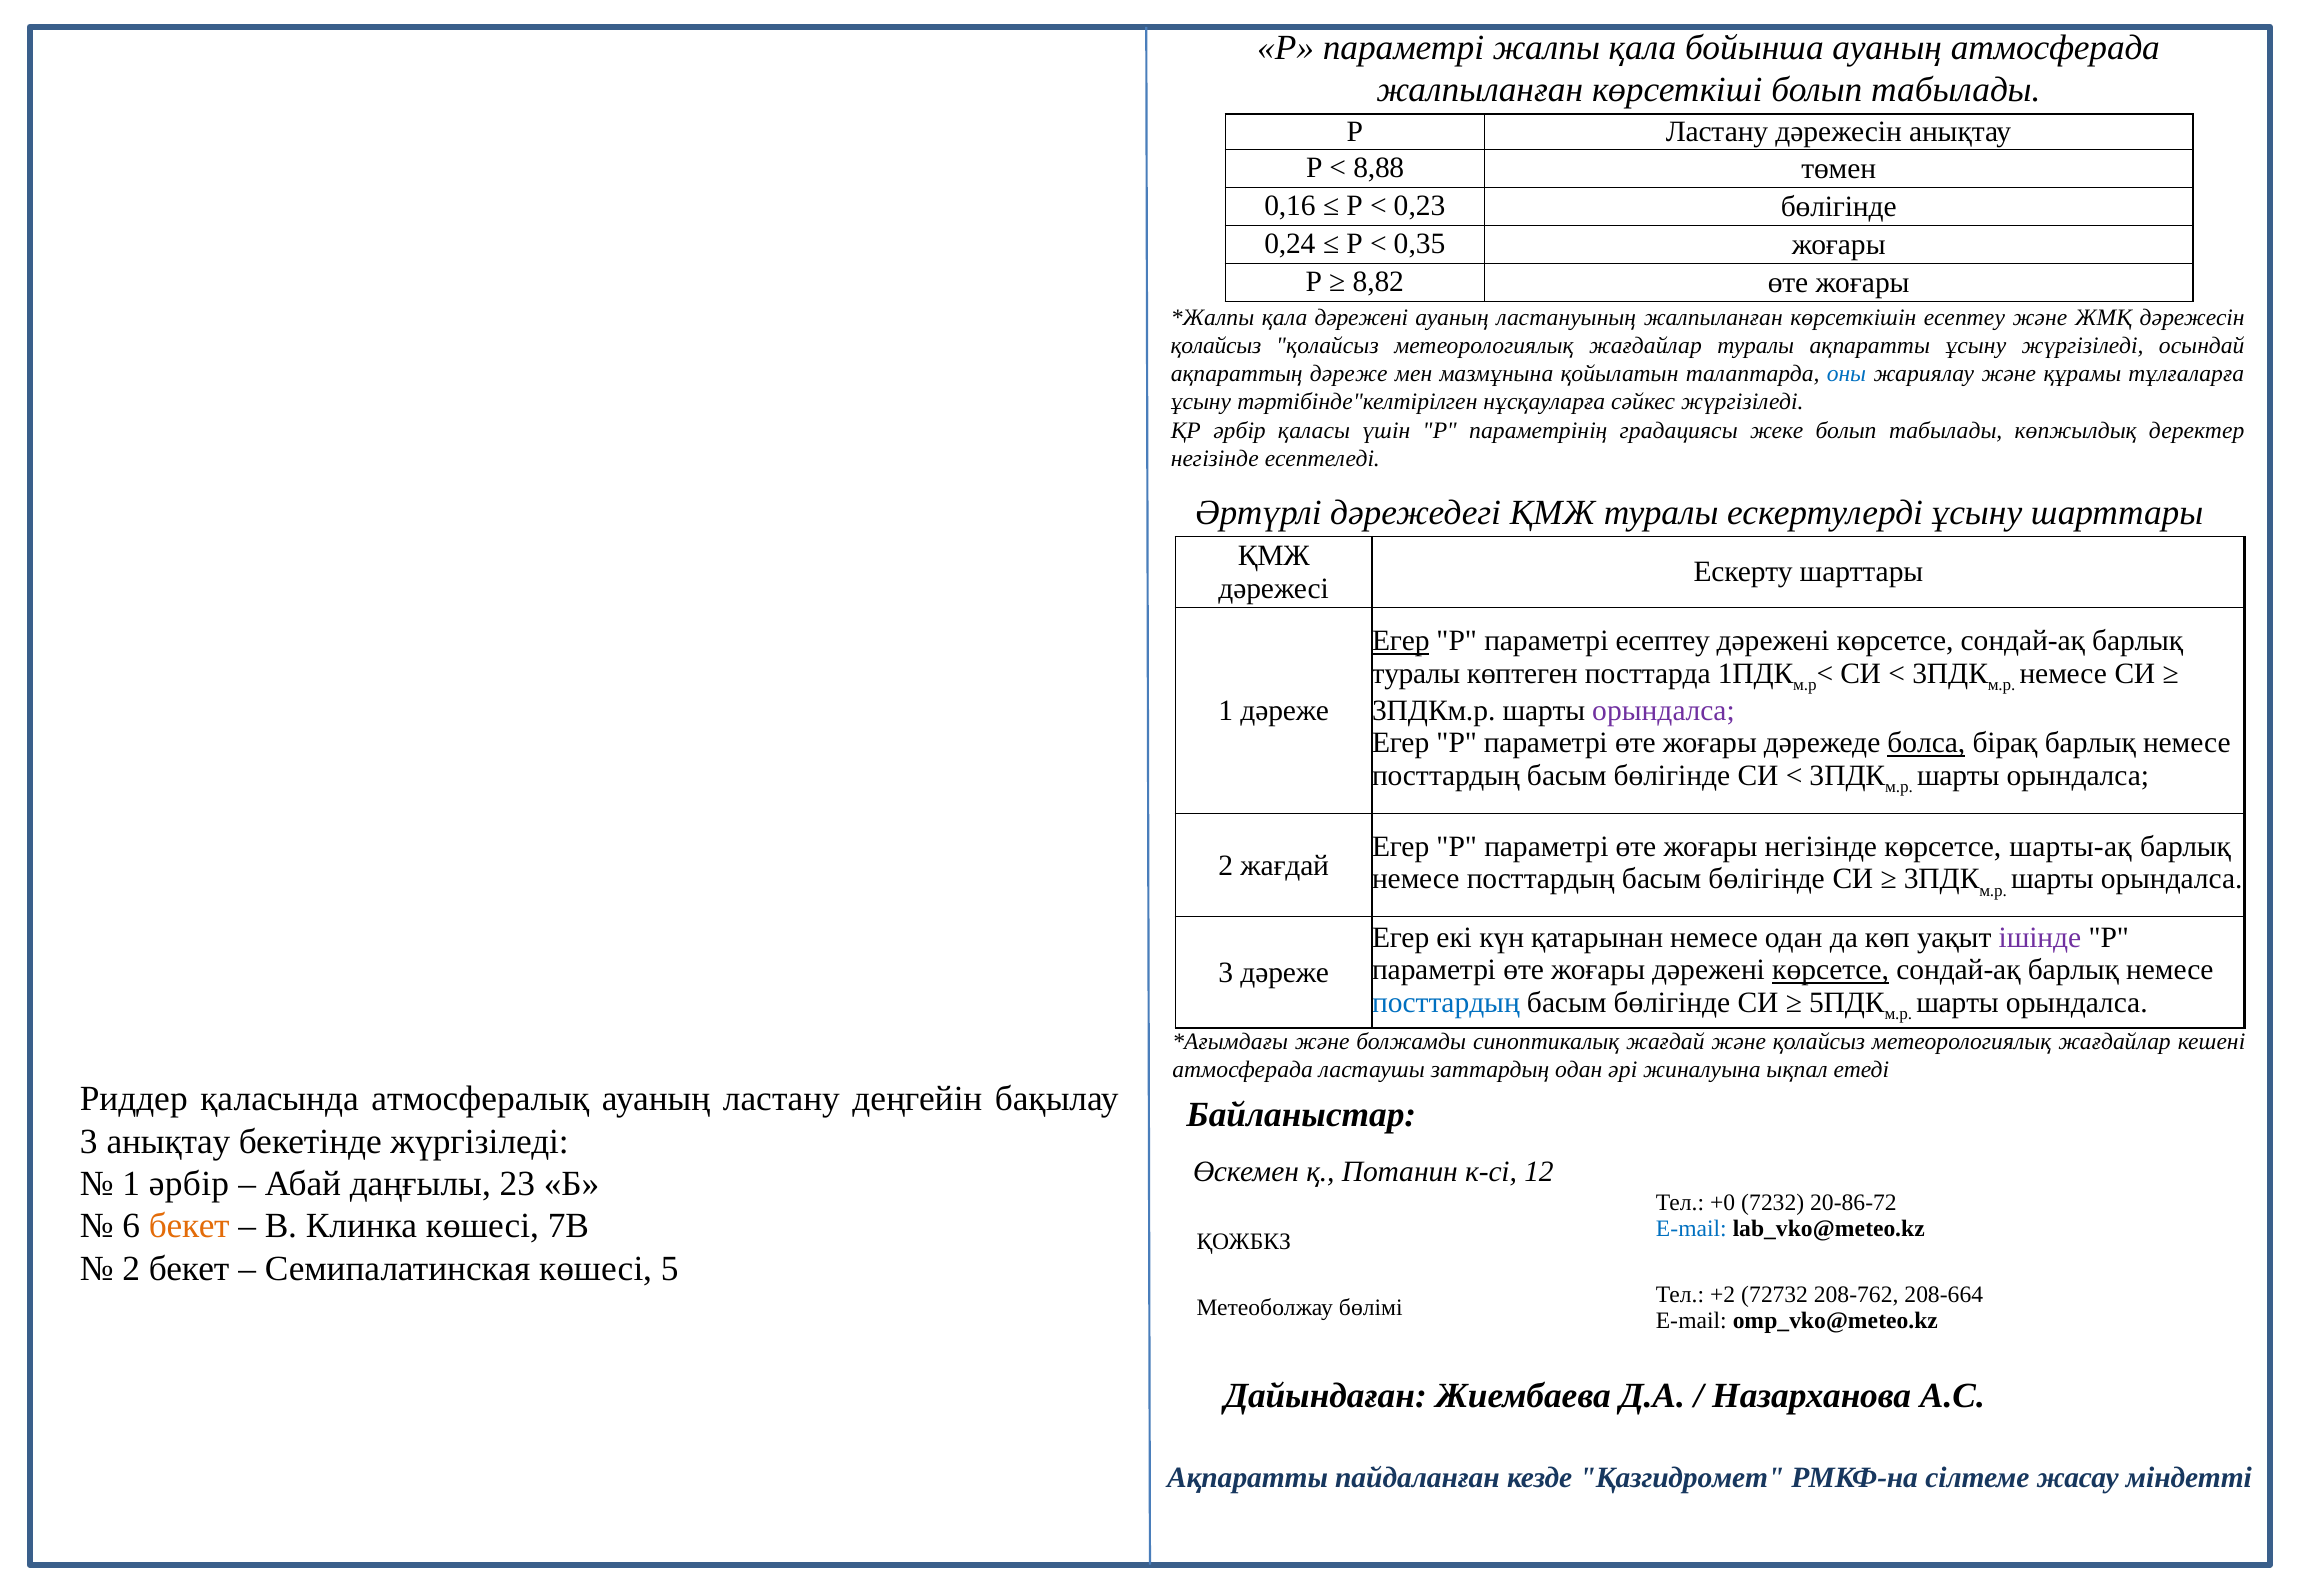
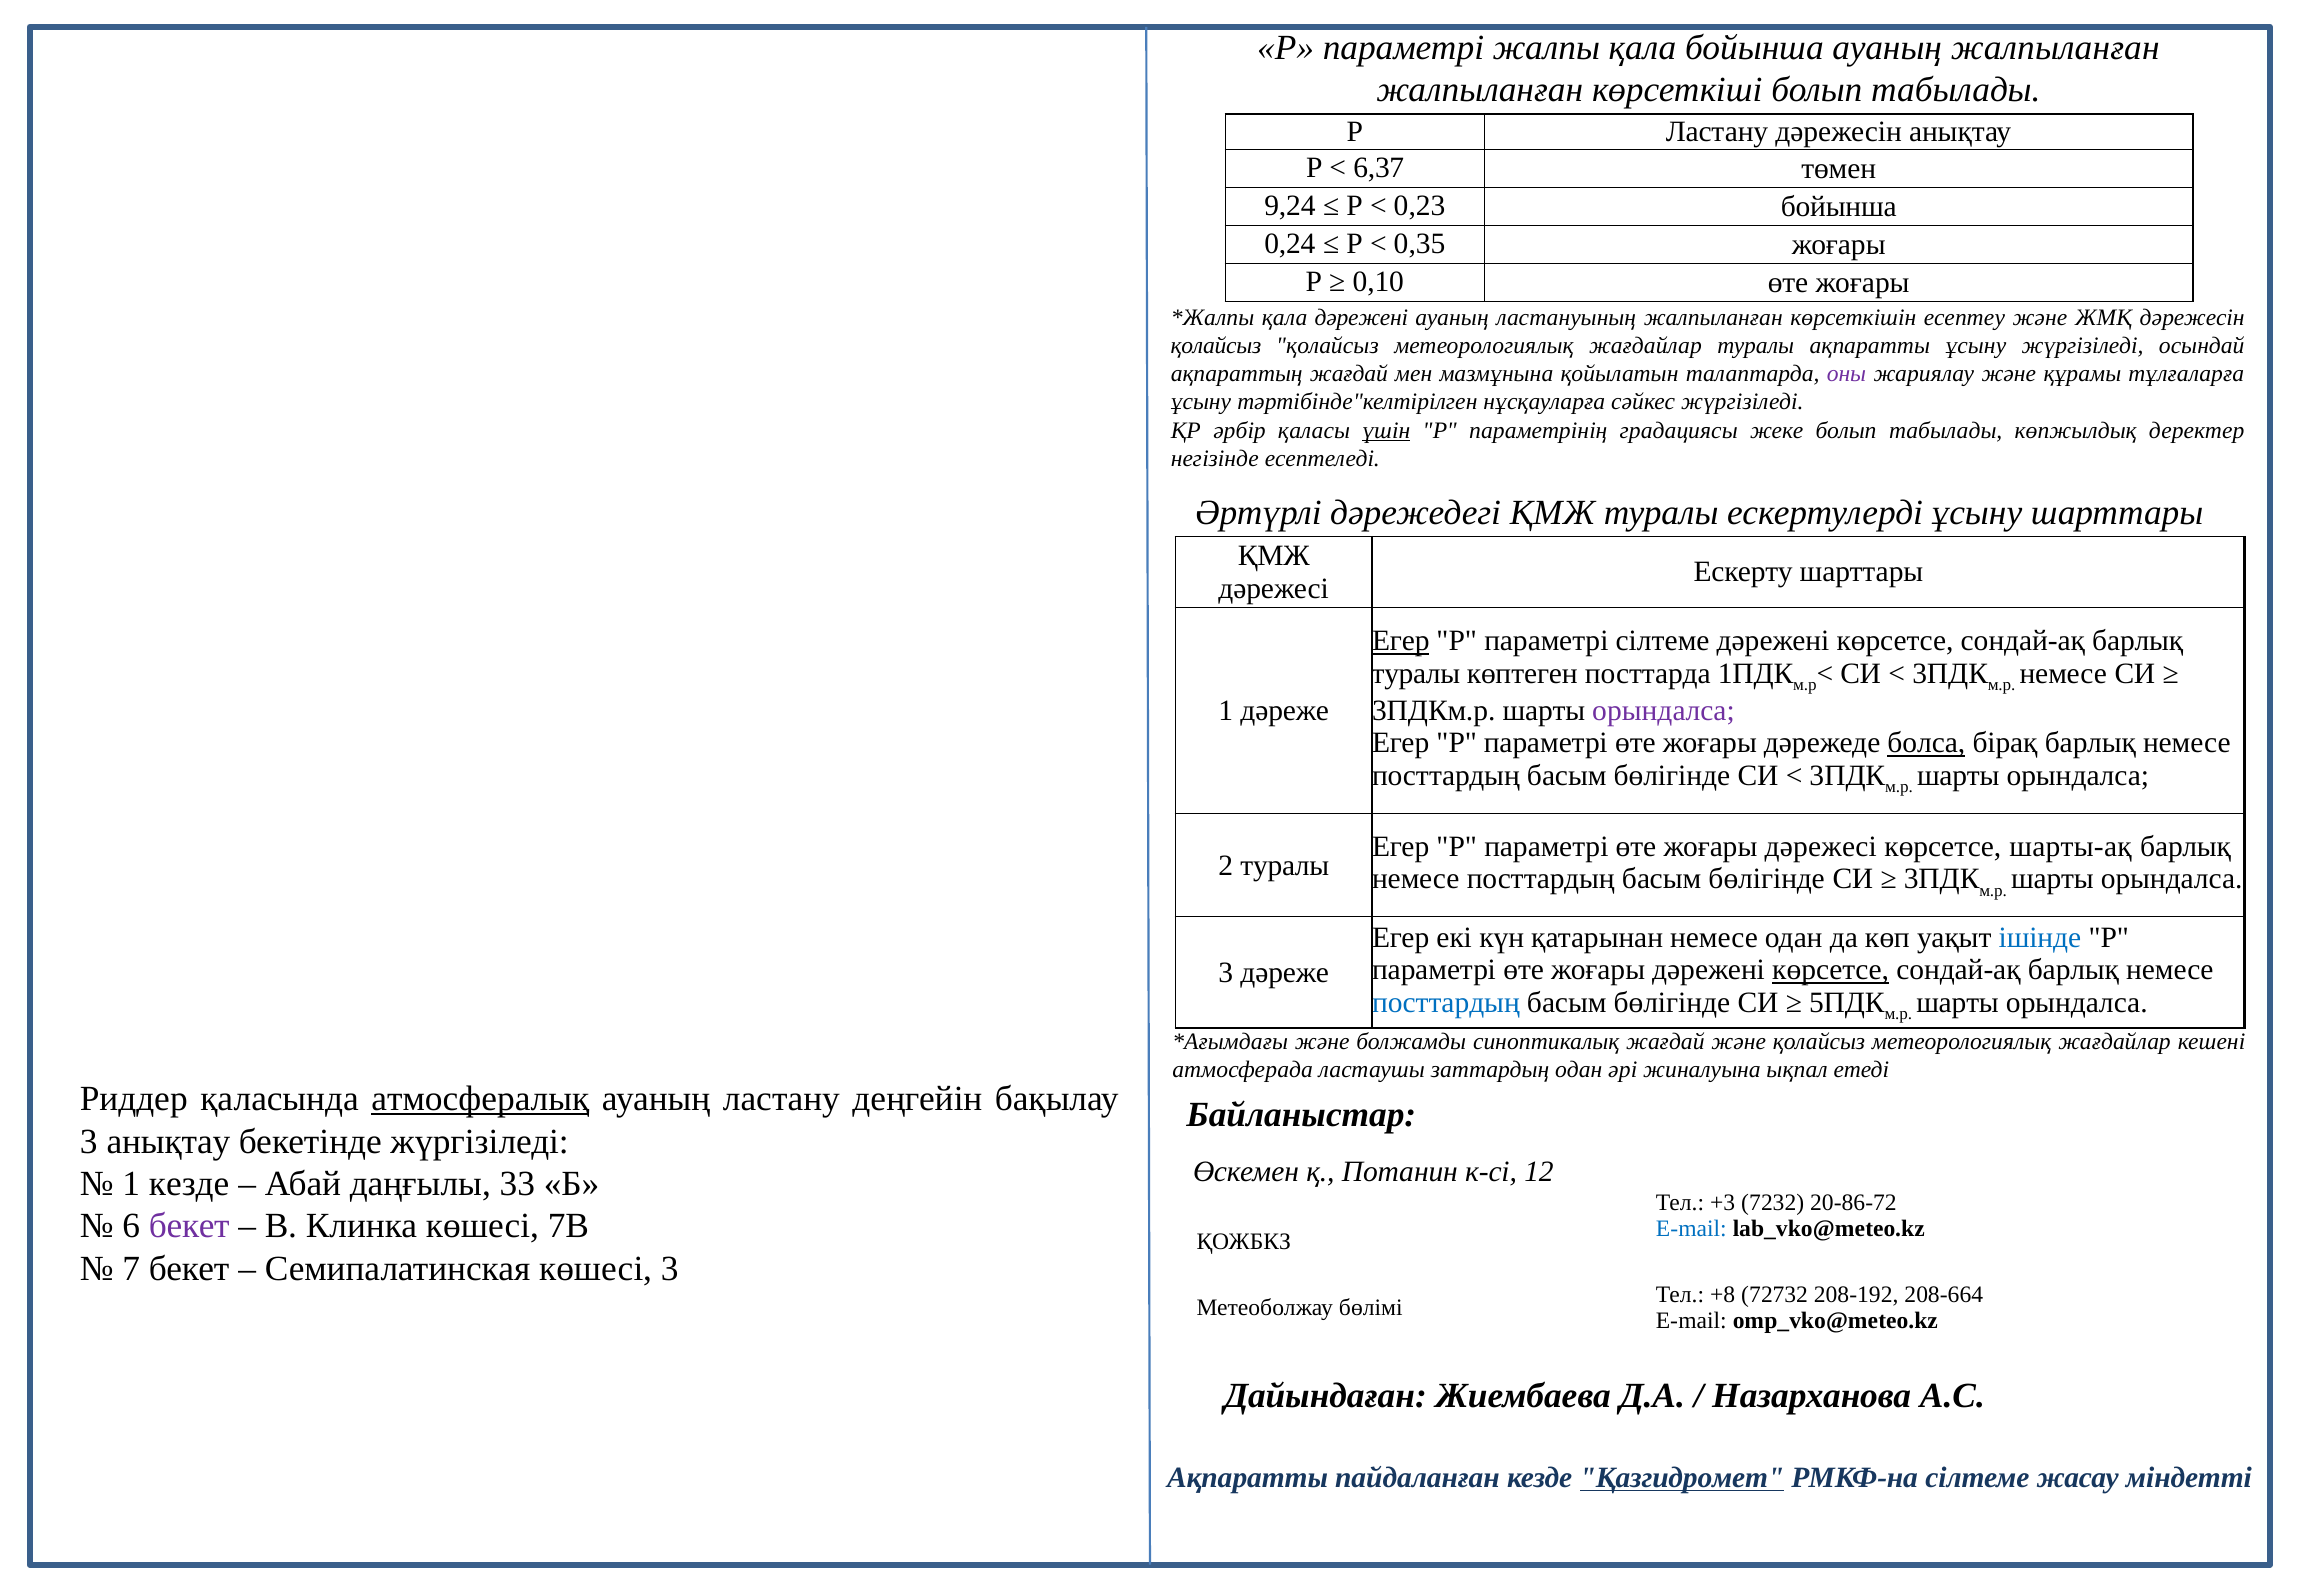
ауаның атмосферада: атмосферада -> жалпыланған
8,88: 8,88 -> 6,37
0,16: 0,16 -> 9,24
0,23 бөлігінде: бөлігінде -> бойынша
8,82: 8,82 -> 0,10
ақпараттың дәреже: дәреже -> жағдай
оны colour: blue -> purple
үшін underline: none -> present
параметрі есептеу: есептеу -> сілтеме
жоғары негізінде: негізінде -> дәрежесі
2 жағдай: жағдай -> туралы
ішінде colour: purple -> blue
атмосфералық underline: none -> present
1 әрбір: әрбір -> кезде
23: 23 -> 33
+0: +0 -> +3
бекет at (189, 1227) colour: orange -> purple
2 at (131, 1269): 2 -> 7
көшесі 5: 5 -> 3
+2: +2 -> +8
208-762: 208-762 -> 208-192
Қазгидромет underline: none -> present
